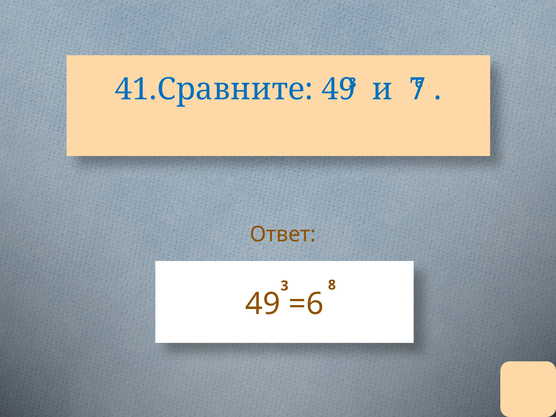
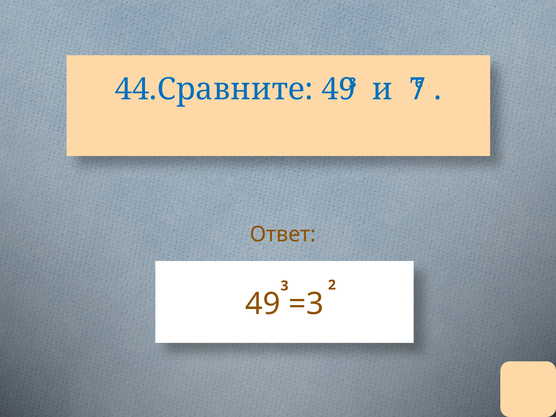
41.Сравните: 41.Сравните -> 44.Сравните
8: 8 -> 2
=6: =6 -> =3
